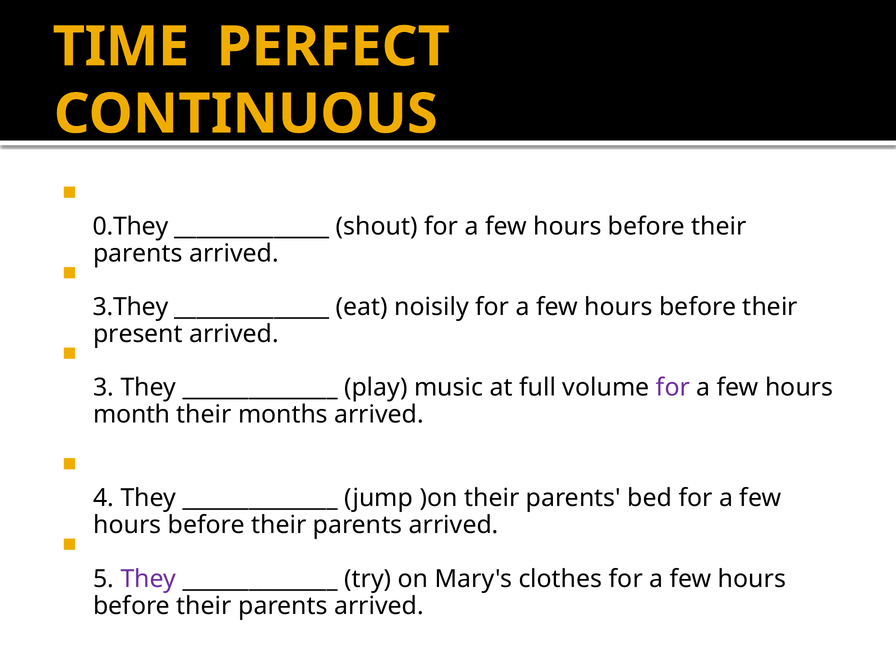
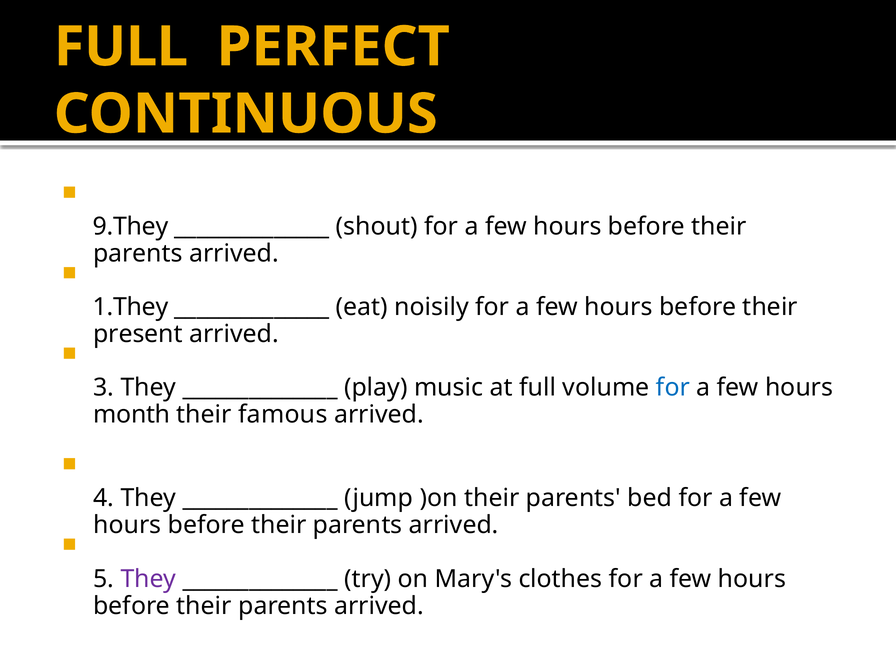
TIME at (121, 47): TIME -> FULL
0.They: 0.They -> 9.They
3.They: 3.They -> 1.They
for at (673, 388) colour: purple -> blue
months: months -> famous
